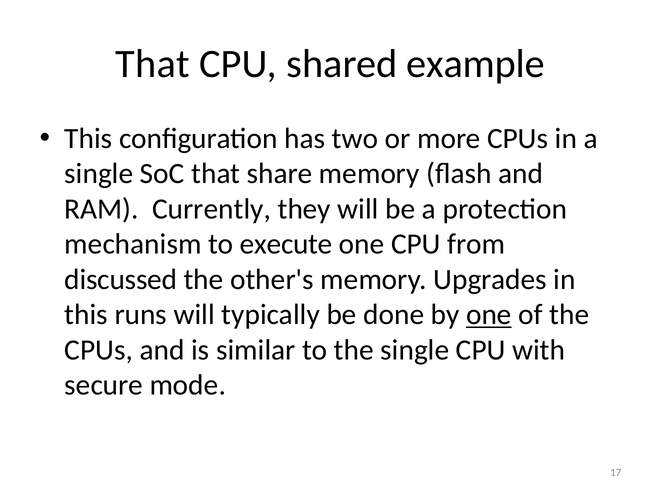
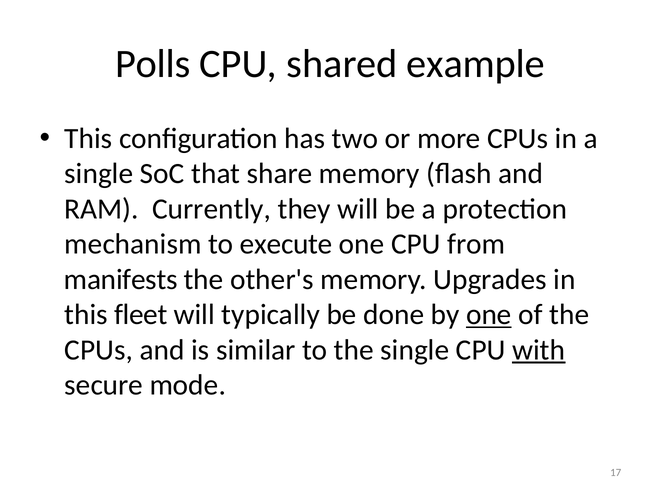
That at (153, 64): That -> Polls
discussed: discussed -> manifests
runs: runs -> fleet
with underline: none -> present
